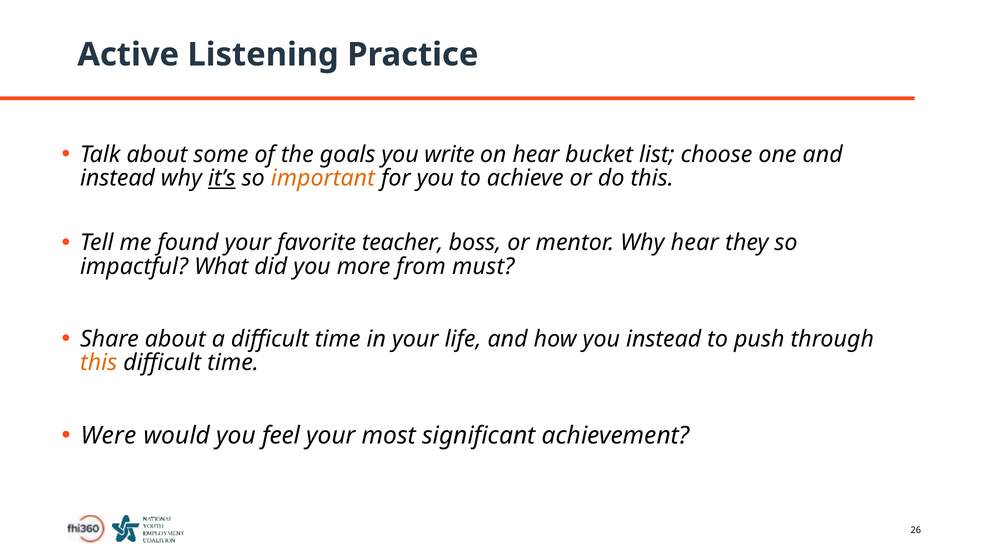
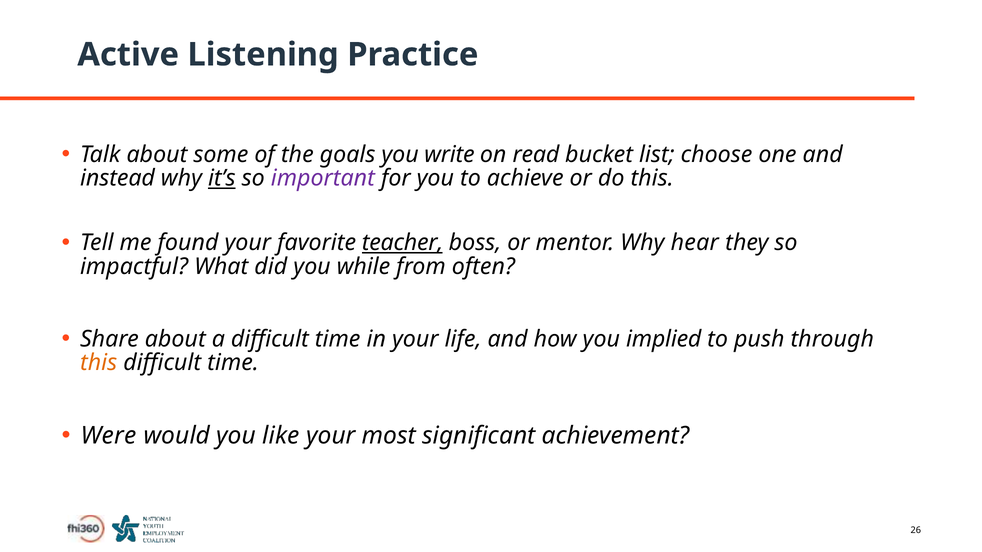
on hear: hear -> read
important colour: orange -> purple
teacher underline: none -> present
more: more -> while
must: must -> often
you instead: instead -> implied
feel: feel -> like
